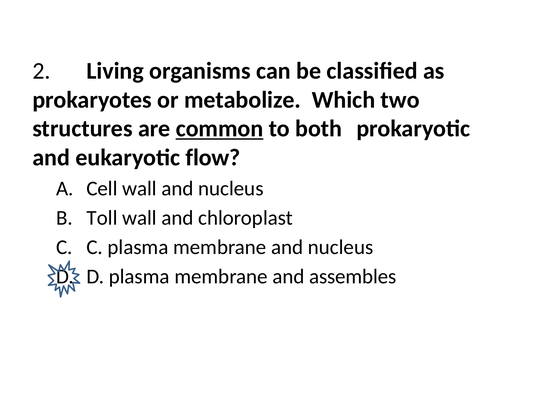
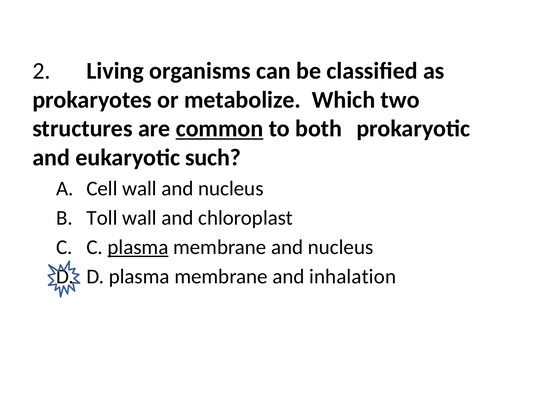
flow: flow -> such
plasma at (138, 247) underline: none -> present
assembles: assembles -> inhalation
